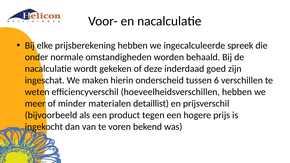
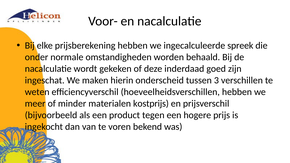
6: 6 -> 3
detaillist: detaillist -> kostprijs
